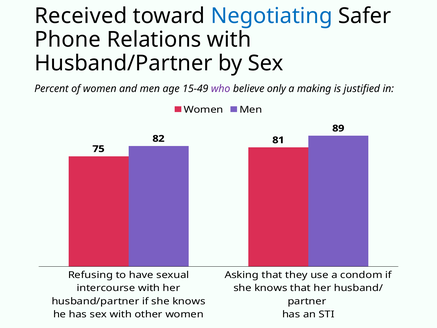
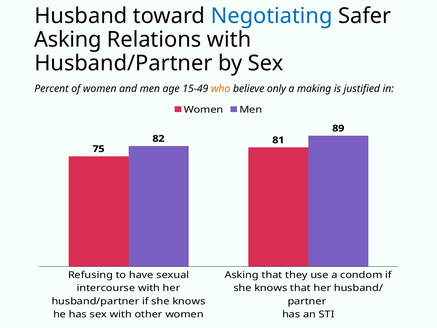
Received: Received -> Husband
Phone at (68, 40): Phone -> Asking
who colour: purple -> orange
